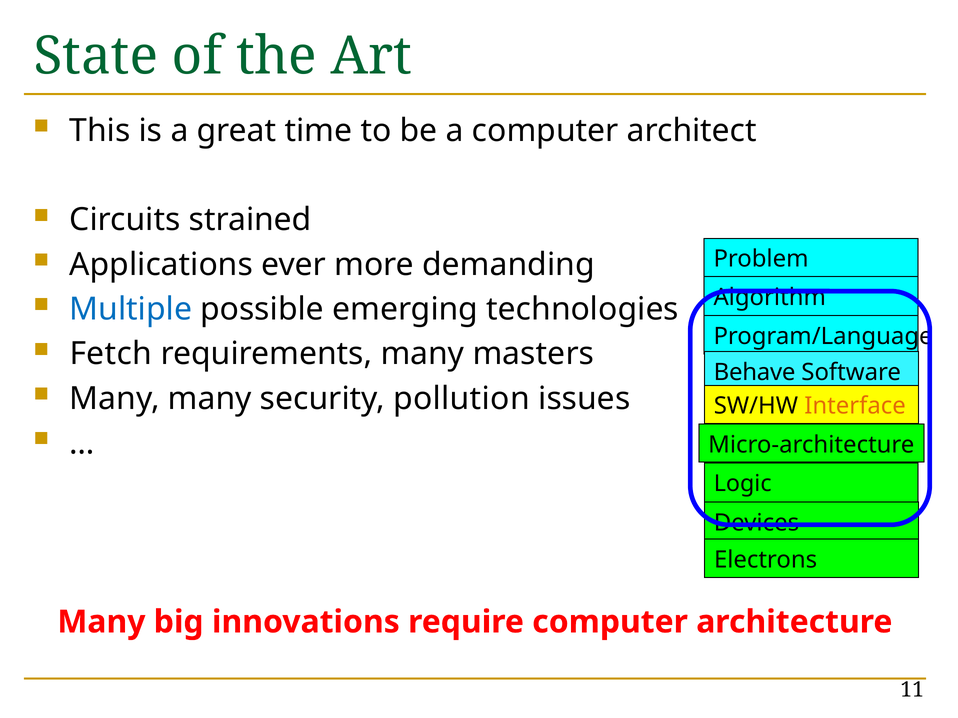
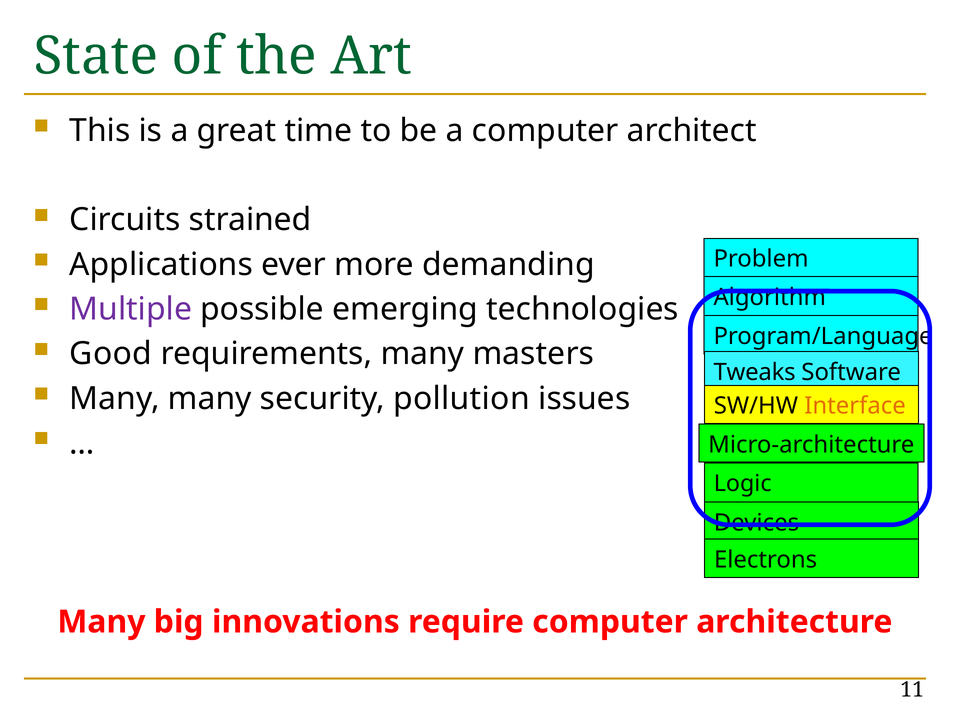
Multiple colour: blue -> purple
Fetch: Fetch -> Good
Behave: Behave -> Tweaks
